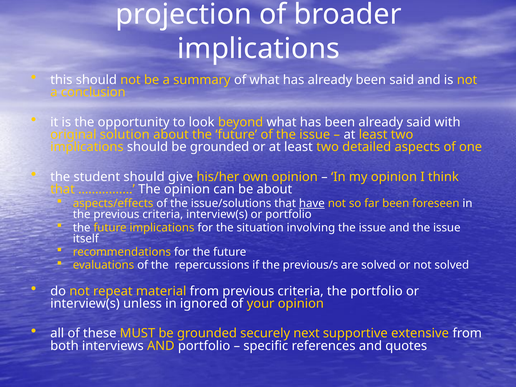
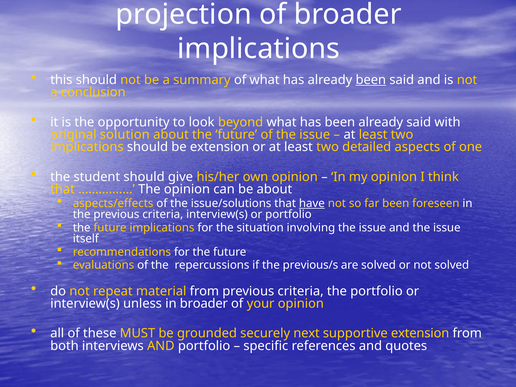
been at (371, 80) underline: none -> present
should be grounded: grounded -> extension
in ignored: ignored -> broader
supportive extensive: extensive -> extension
